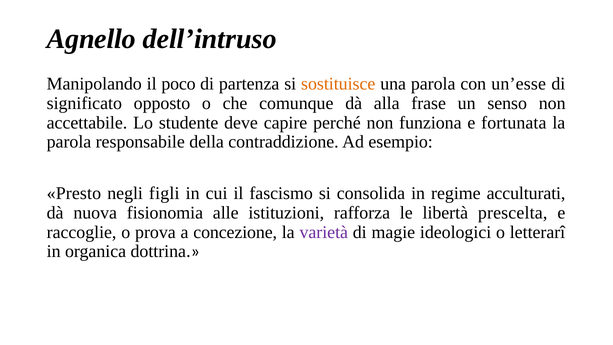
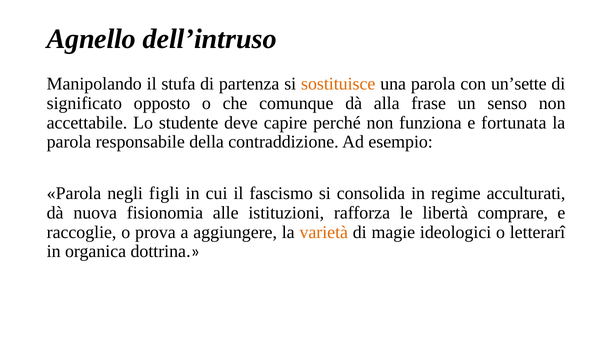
poco: poco -> stufa
un’esse: un’esse -> un’sette
Presto at (74, 193): Presto -> Parola
prescelta: prescelta -> comprare
concezione: concezione -> aggiungere
varietà colour: purple -> orange
